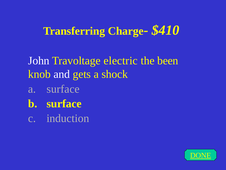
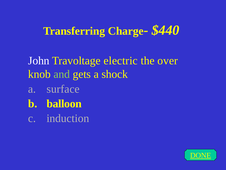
$410: $410 -> $440
been: been -> over
and colour: white -> light green
surface at (64, 103): surface -> balloon
